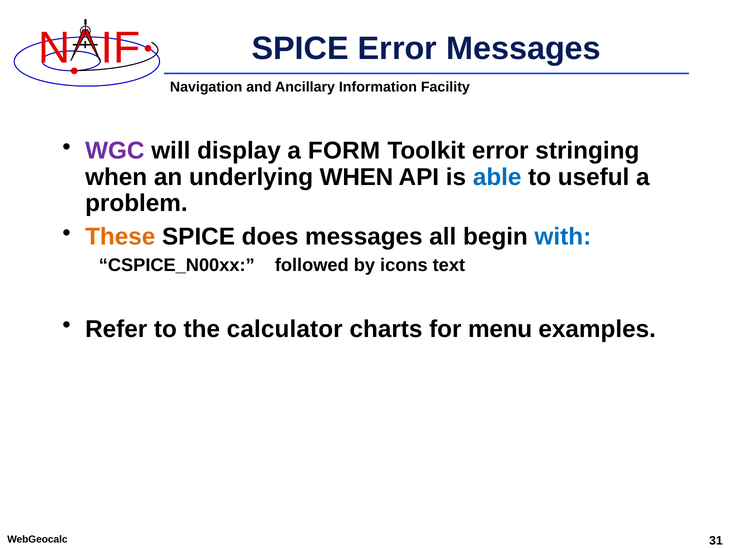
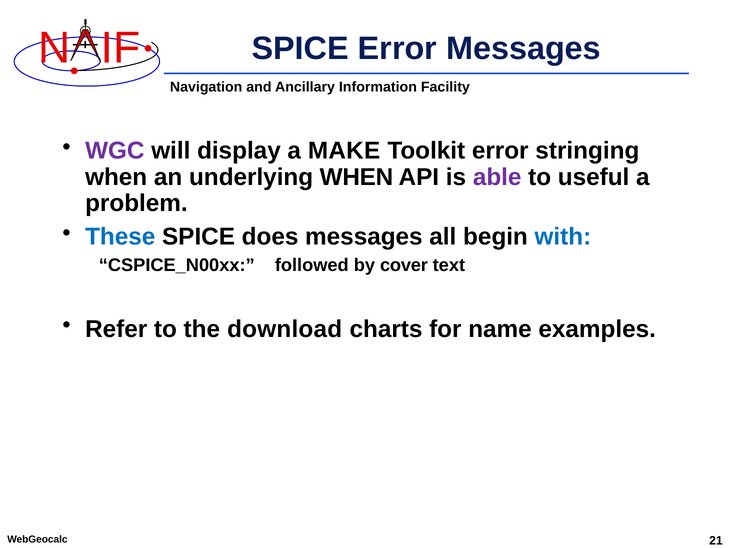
FORM: FORM -> MAKE
able colour: blue -> purple
These colour: orange -> blue
icons: icons -> cover
calculator: calculator -> download
menu: menu -> name
31: 31 -> 21
